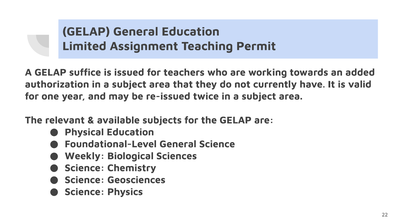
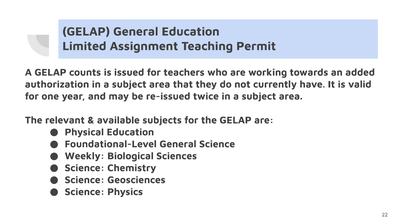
suffice: suffice -> counts
